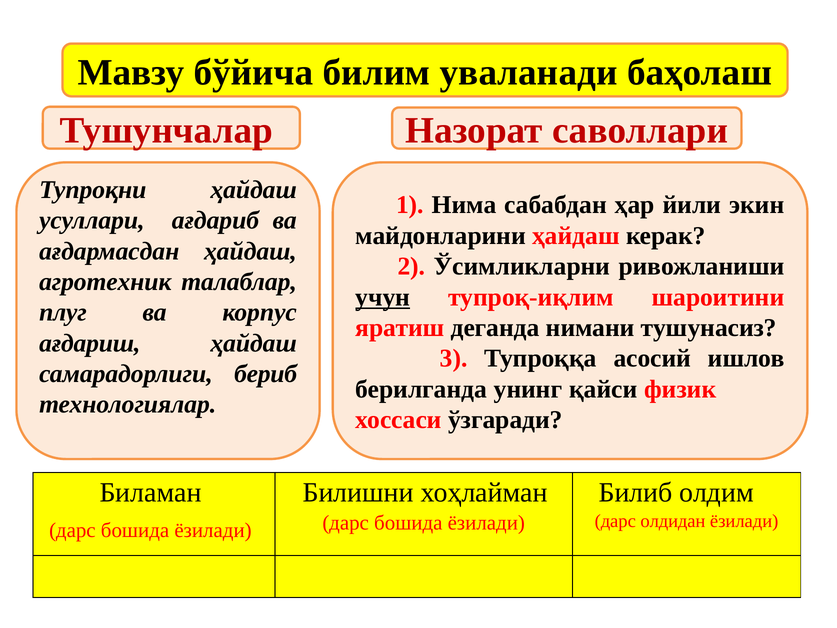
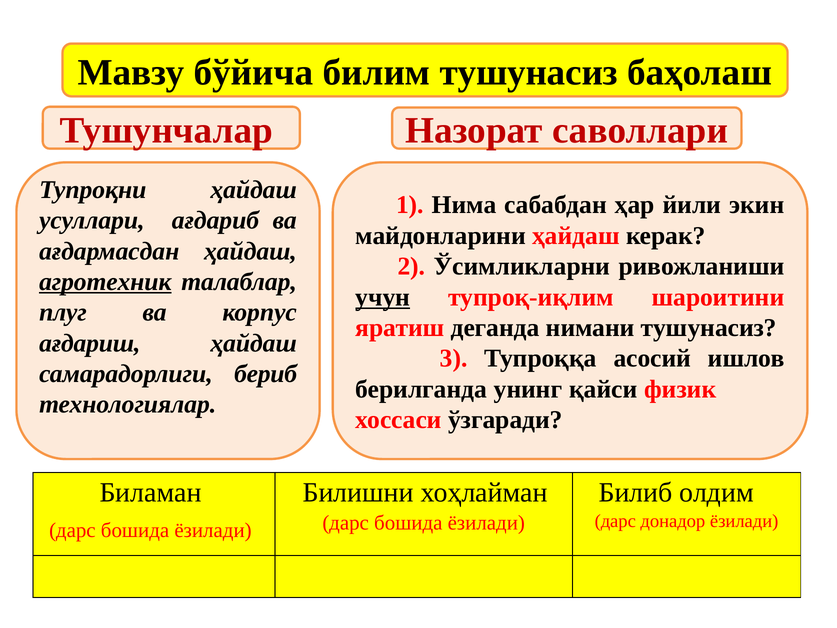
билим уваланади: уваланади -> тушунасиз
агротехник underline: none -> present
олдидан: олдидан -> донадор
